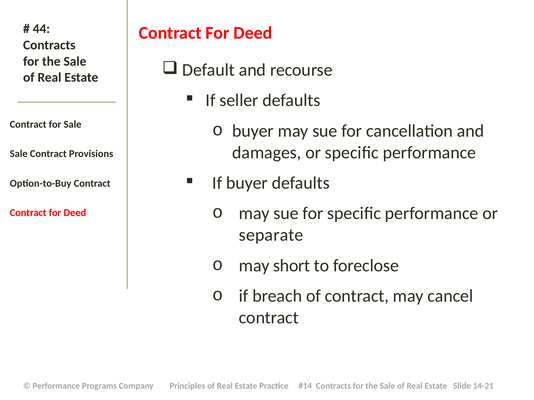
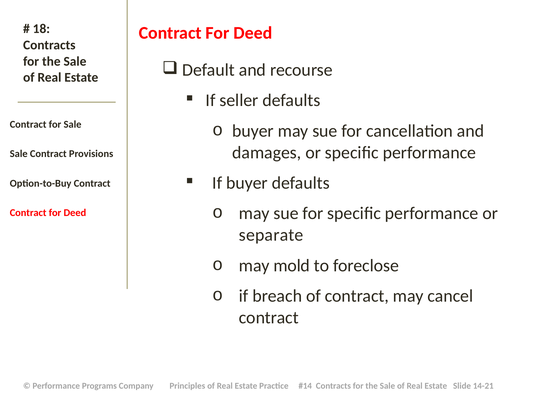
44: 44 -> 18
short: short -> mold
